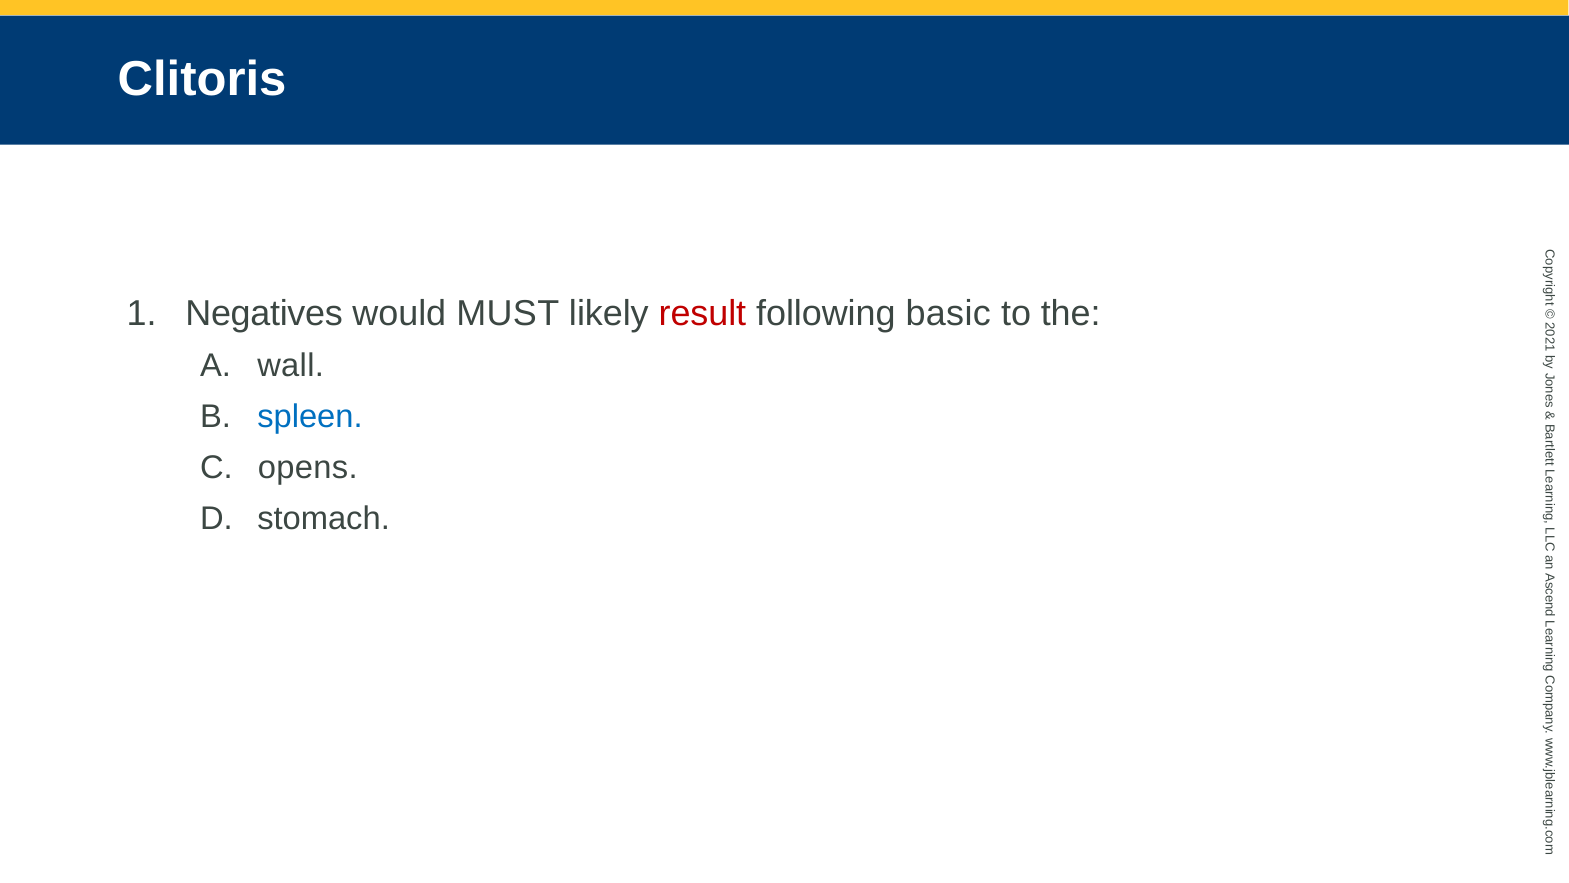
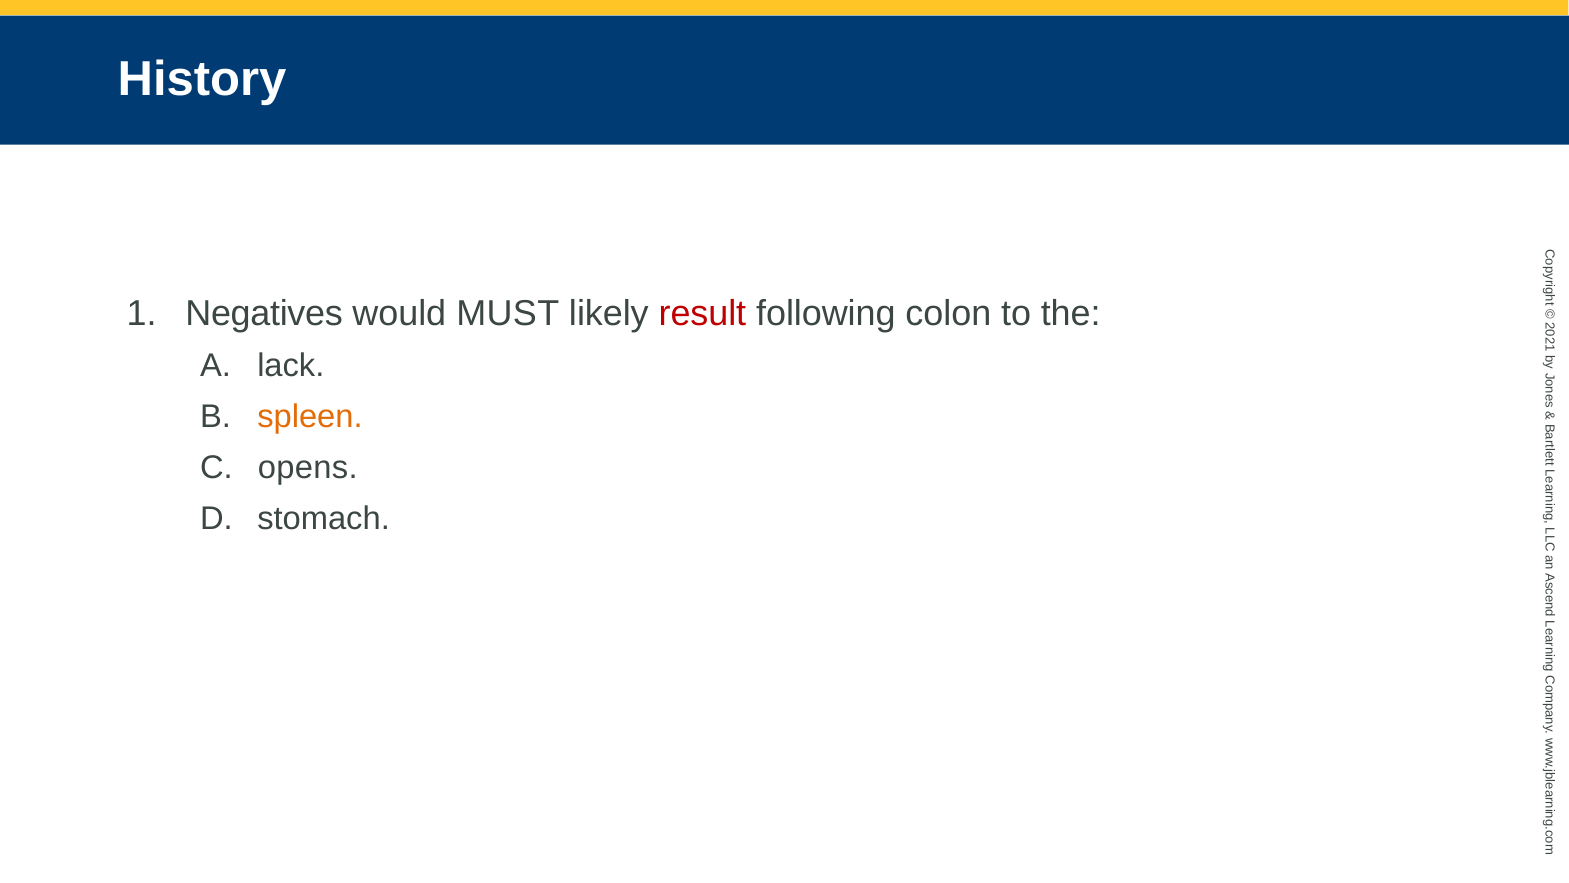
Clitoris: Clitoris -> History
basic: basic -> colon
wall: wall -> lack
spleen colour: blue -> orange
